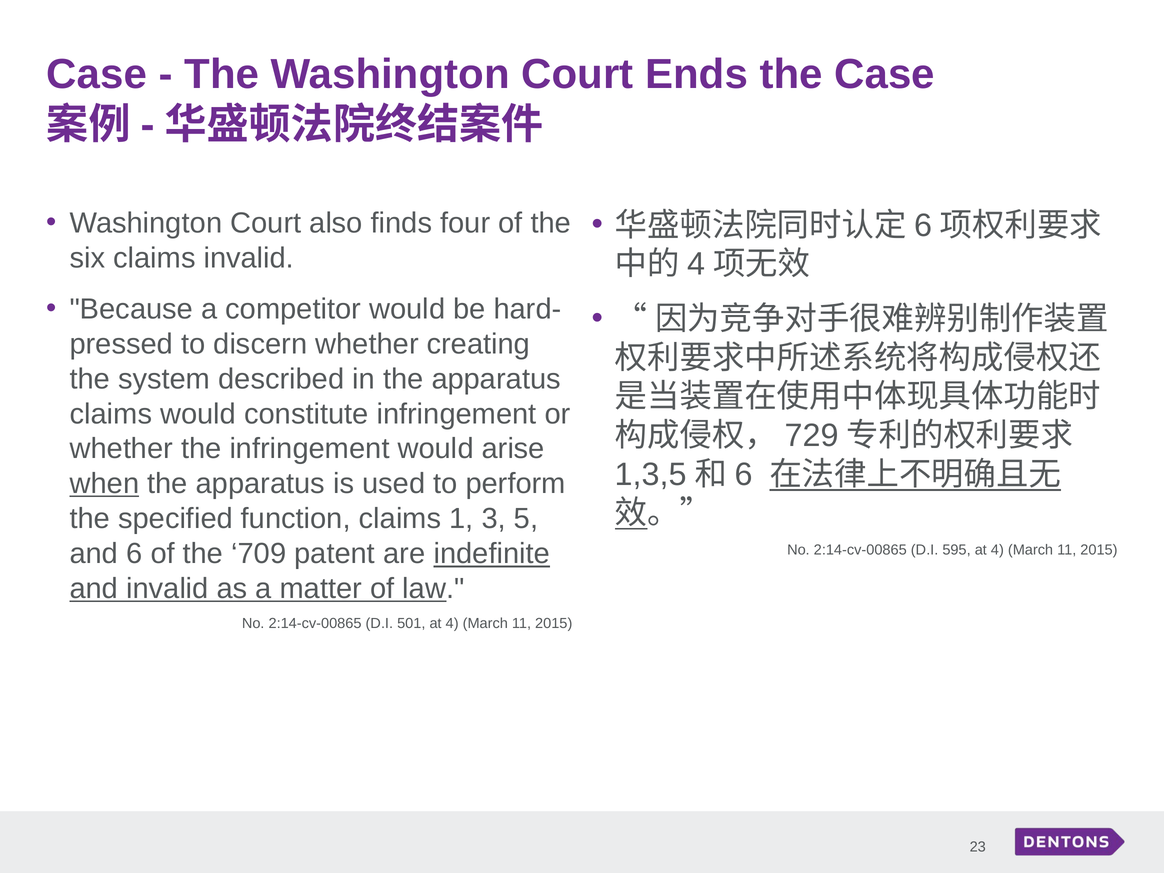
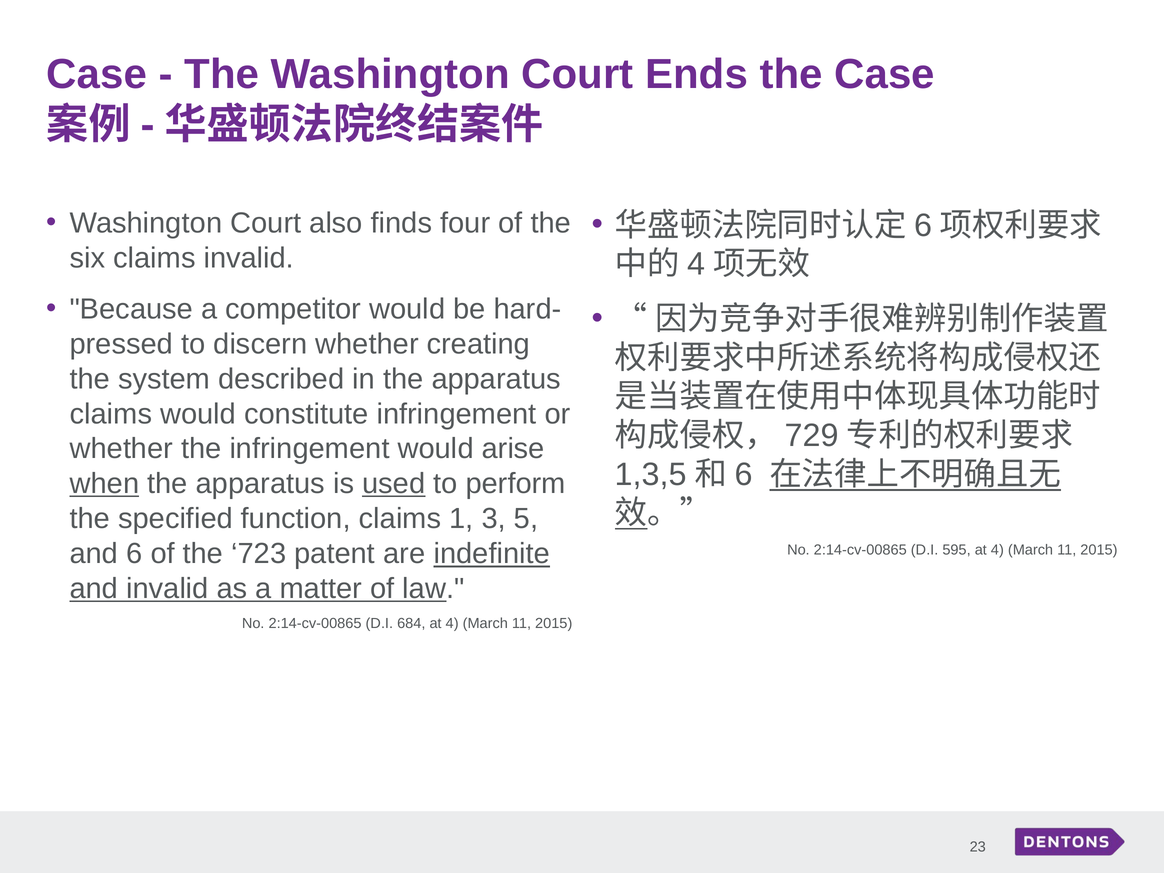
used underline: none -> present
709: 709 -> 723
501: 501 -> 684
